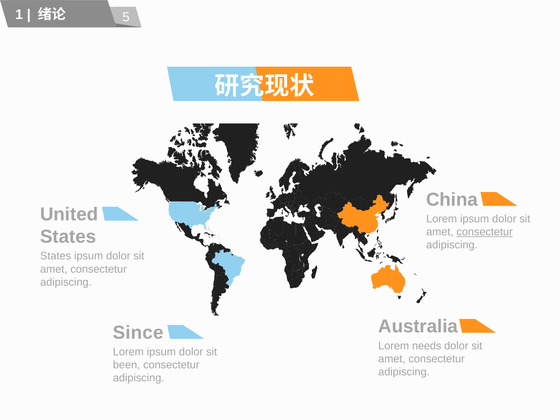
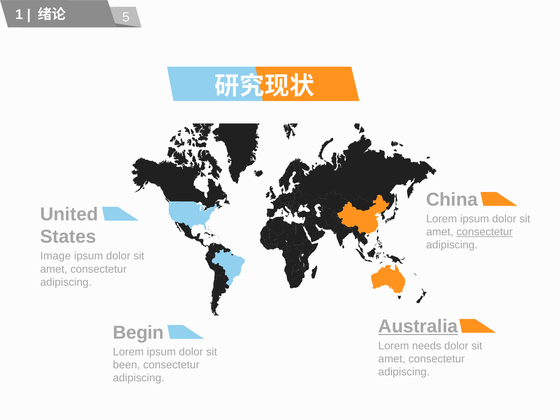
States at (56, 256): States -> Image
Australia underline: none -> present
Since: Since -> Begin
